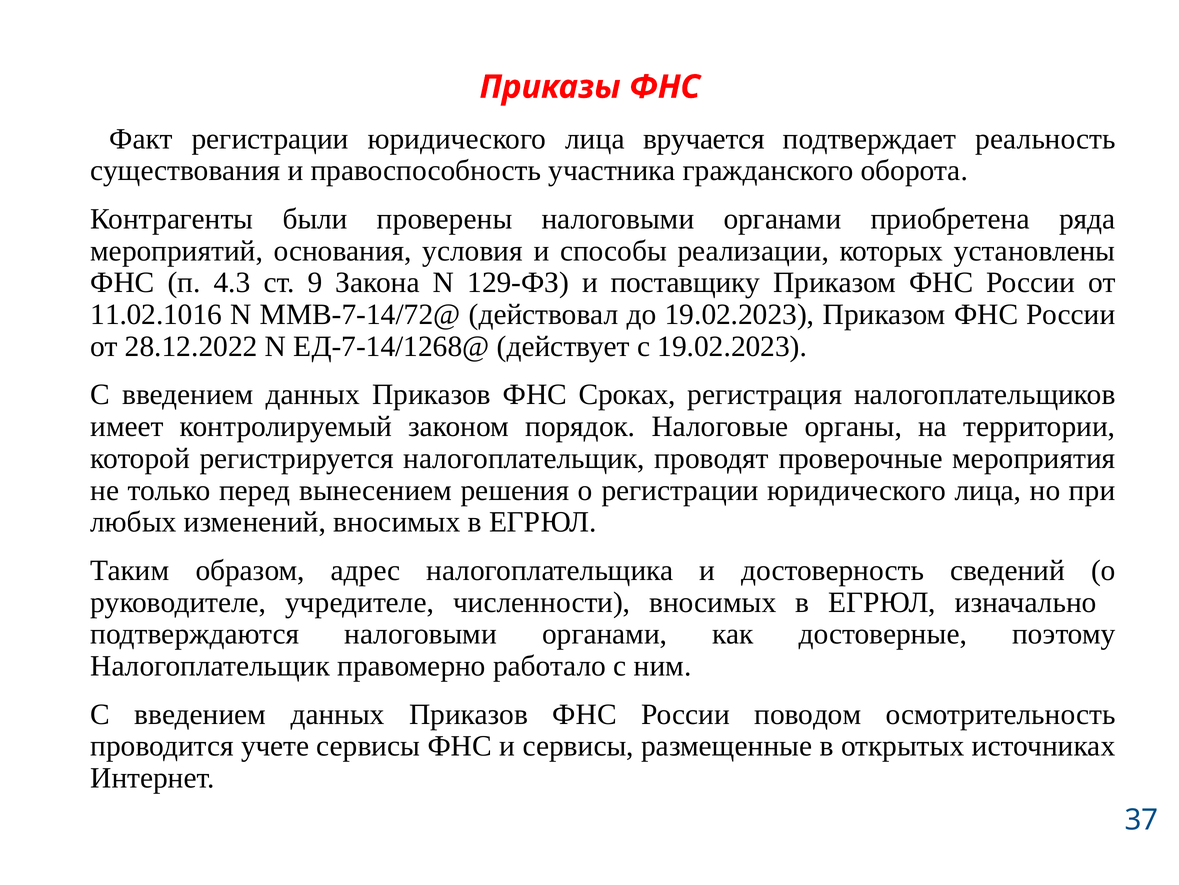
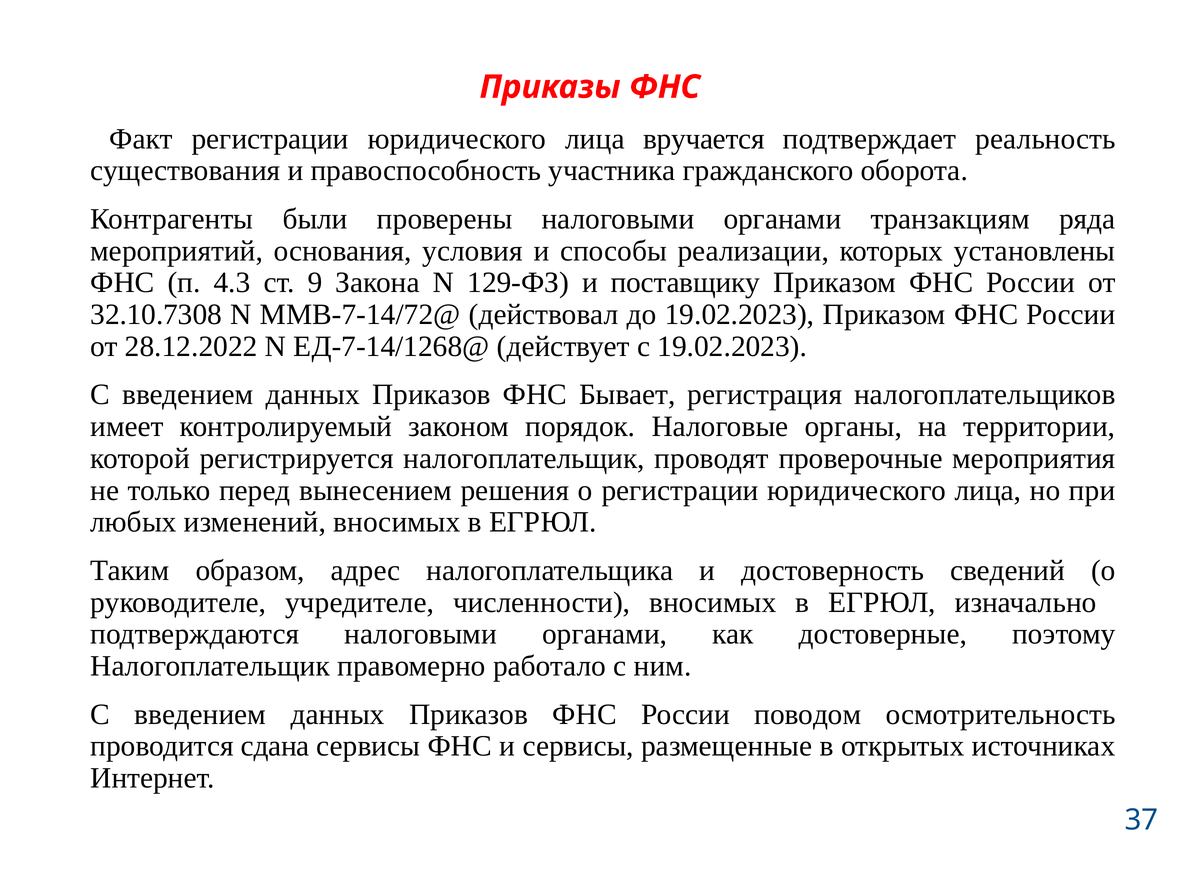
приобретена: приобретена -> транзакциям
11.02.1016: 11.02.1016 -> 32.10.7308
Сроках: Сроках -> Бывает
учете: учете -> сдана
